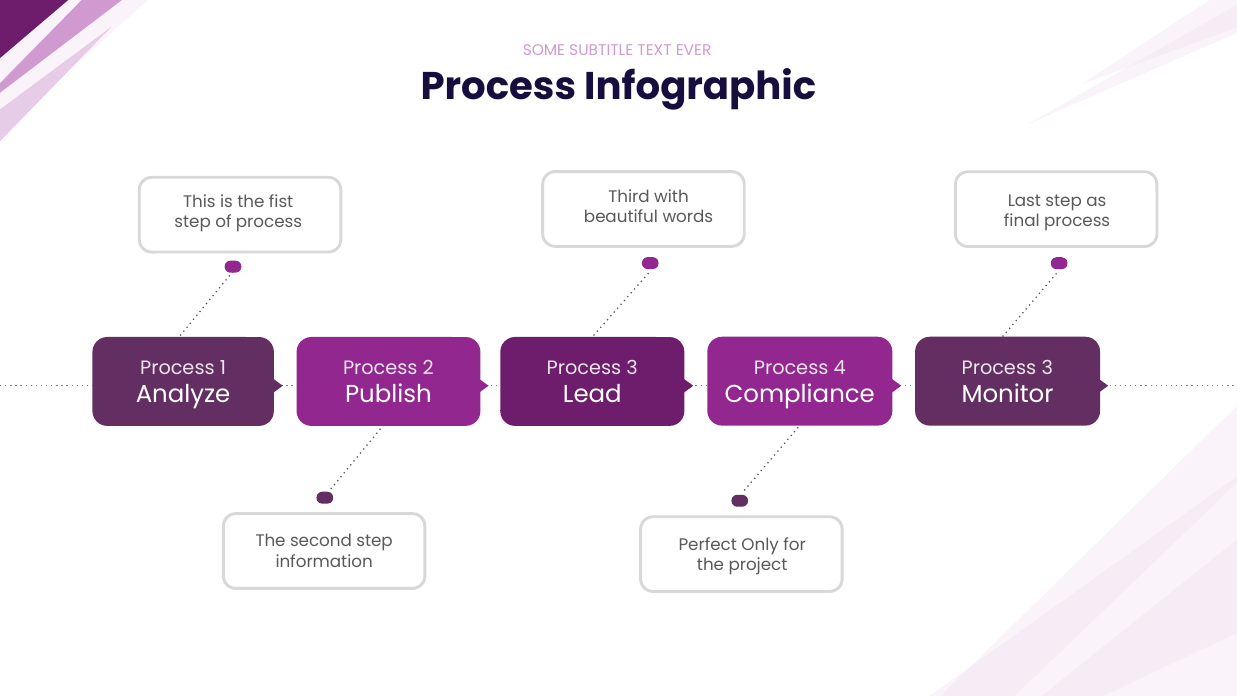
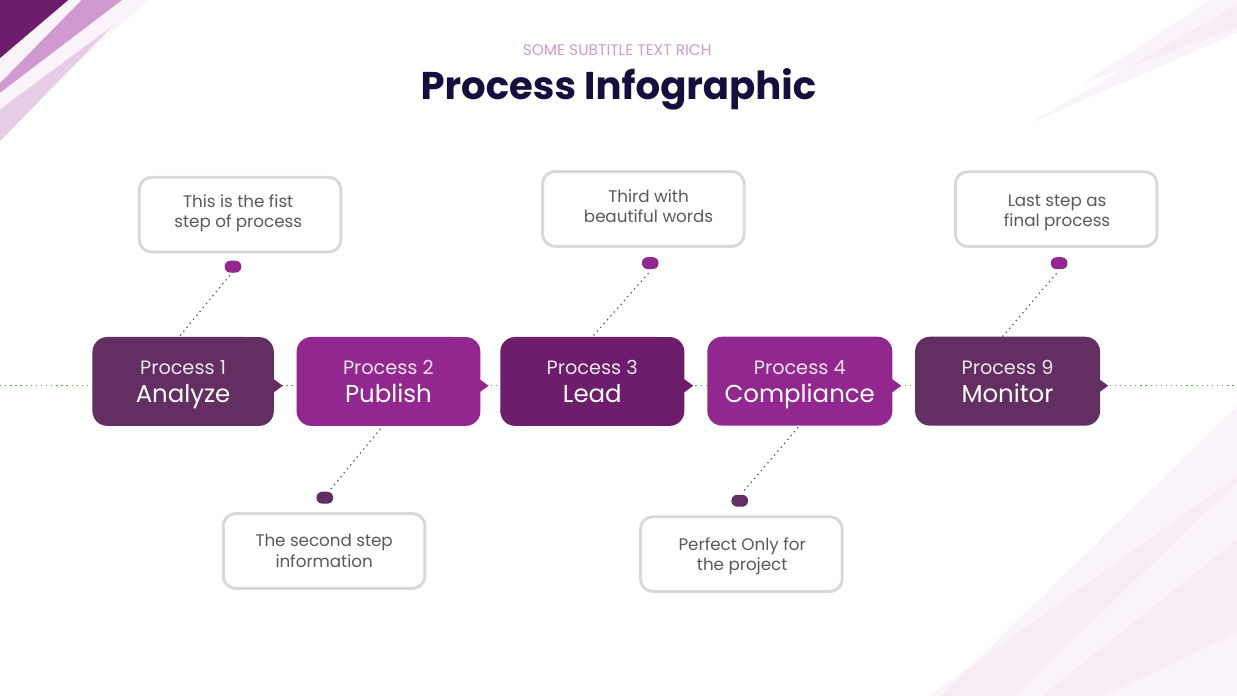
EVER: EVER -> RICH
3 at (1047, 368): 3 -> 9
